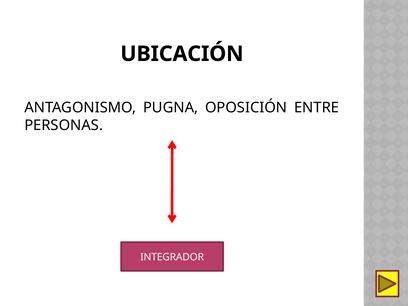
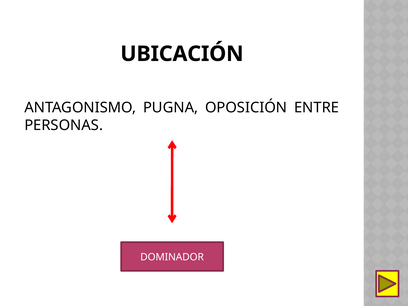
INTEGRADOR: INTEGRADOR -> DOMINADOR
